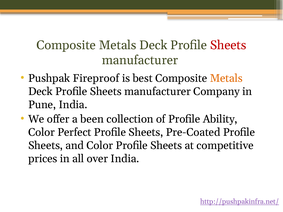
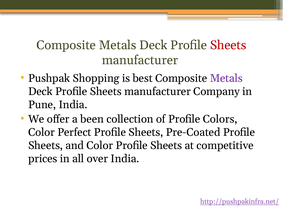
Fireproof: Fireproof -> Shopping
Metals at (226, 78) colour: orange -> purple
Ability: Ability -> Colors
